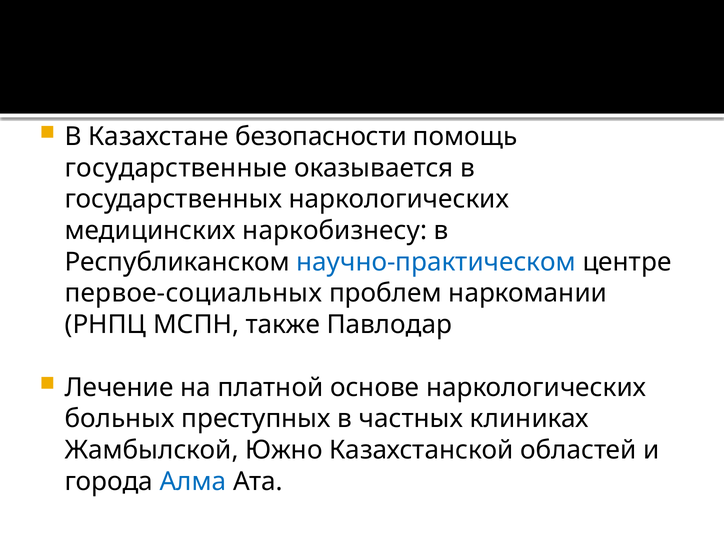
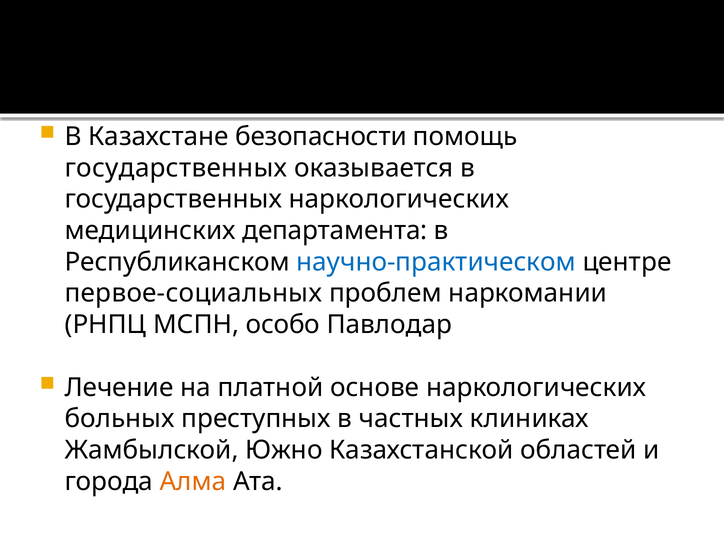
государственные at (176, 168): государственные -> государственных
наркобизнесу: наркобизнесу -> департамента
также: также -> особо
Алма colour: blue -> orange
